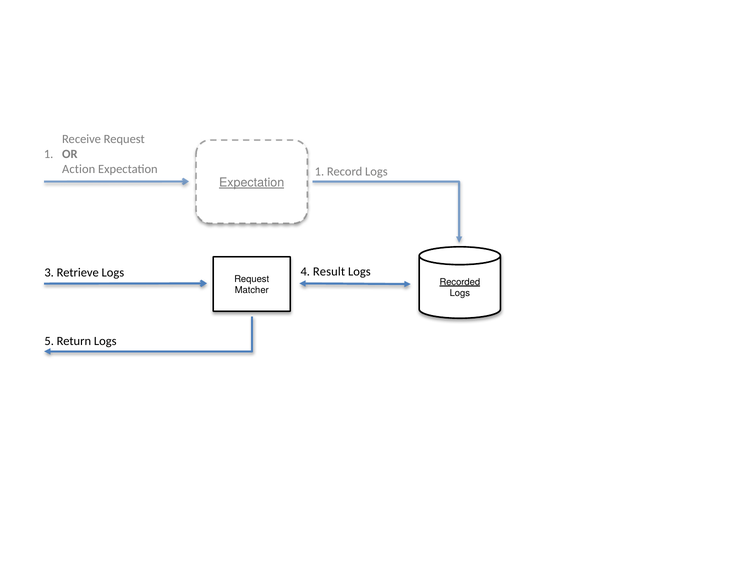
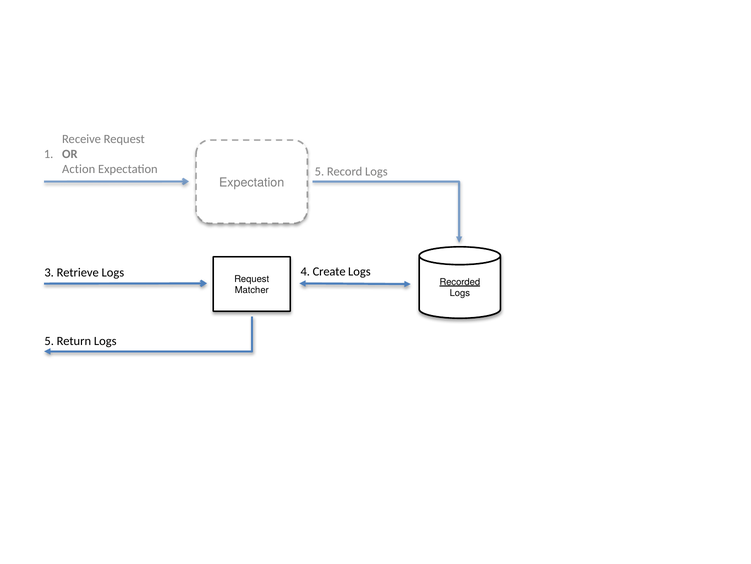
Expectation 1: 1 -> 5
Expectation at (252, 182) underline: present -> none
Result: Result -> Create
